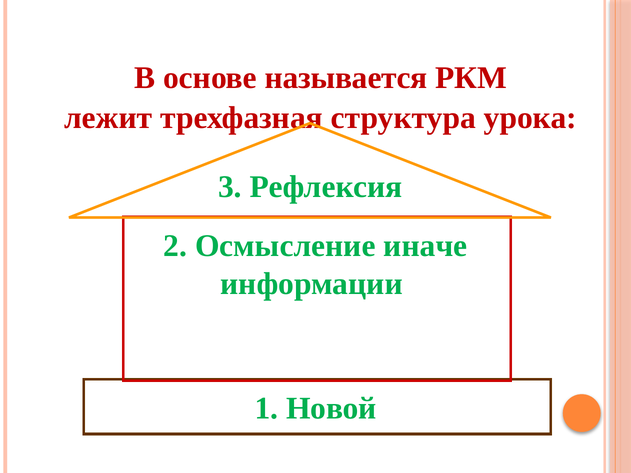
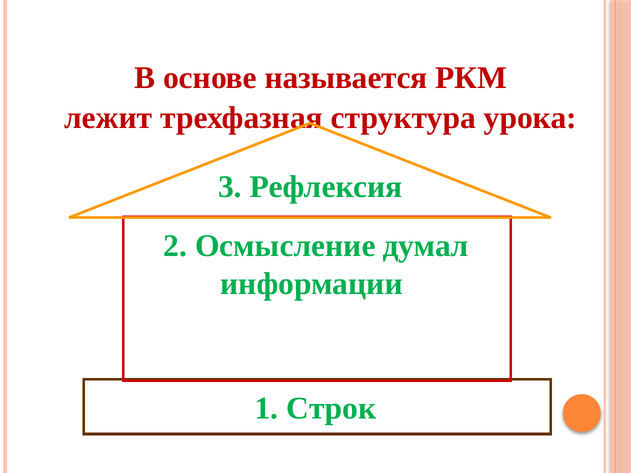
иначе: иначе -> думал
Новой: Новой -> Строк
